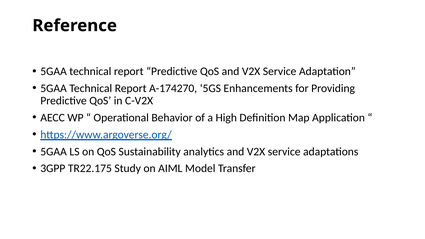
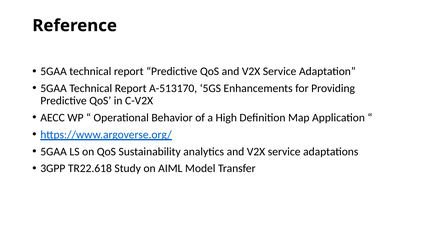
A-174270: A-174270 -> A-513170
TR22.175: TR22.175 -> TR22.618
